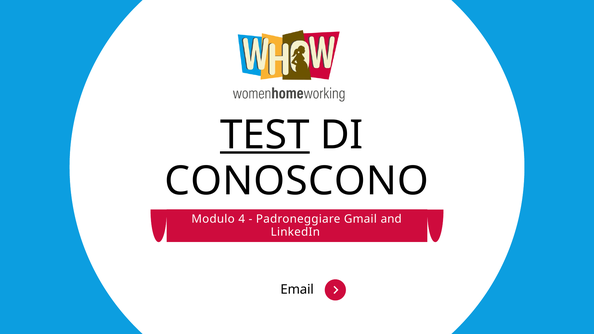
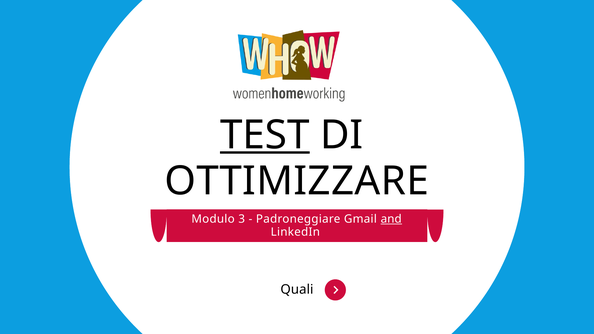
CONOSCONO: CONOSCONO -> OTTIMIZZARE
4: 4 -> 3
and underline: none -> present
Email: Email -> Quali
